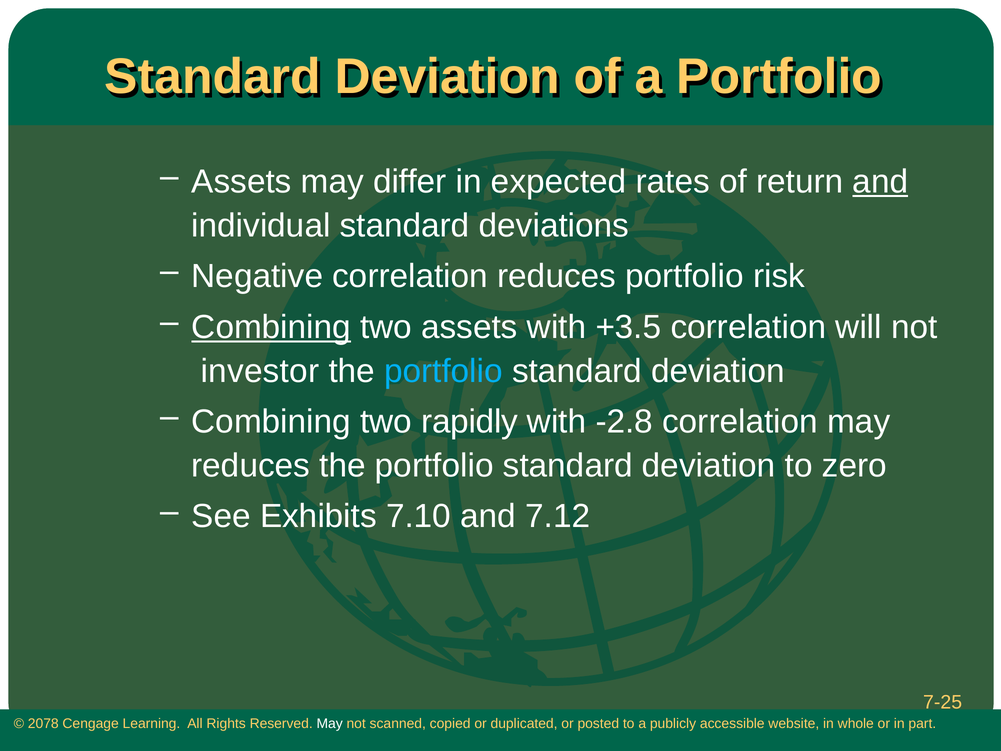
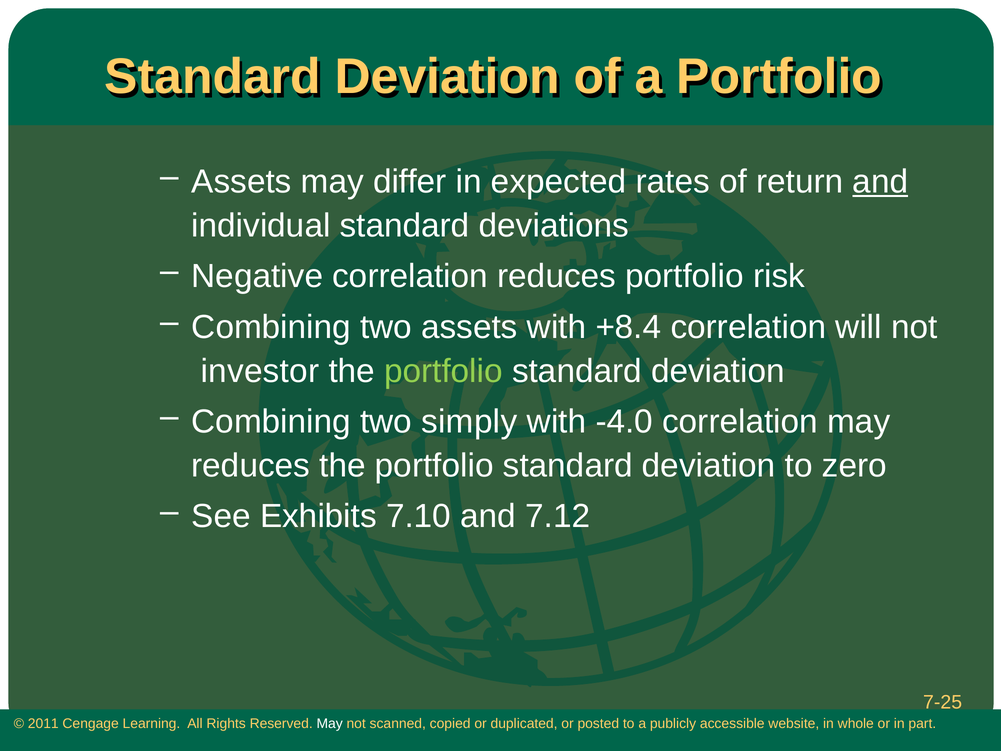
Combining at (271, 327) underline: present -> none
+3.5: +3.5 -> +8.4
portfolio at (444, 371) colour: light blue -> light green
rapidly: rapidly -> simply
-2.8: -2.8 -> -4.0
2078: 2078 -> 2011
